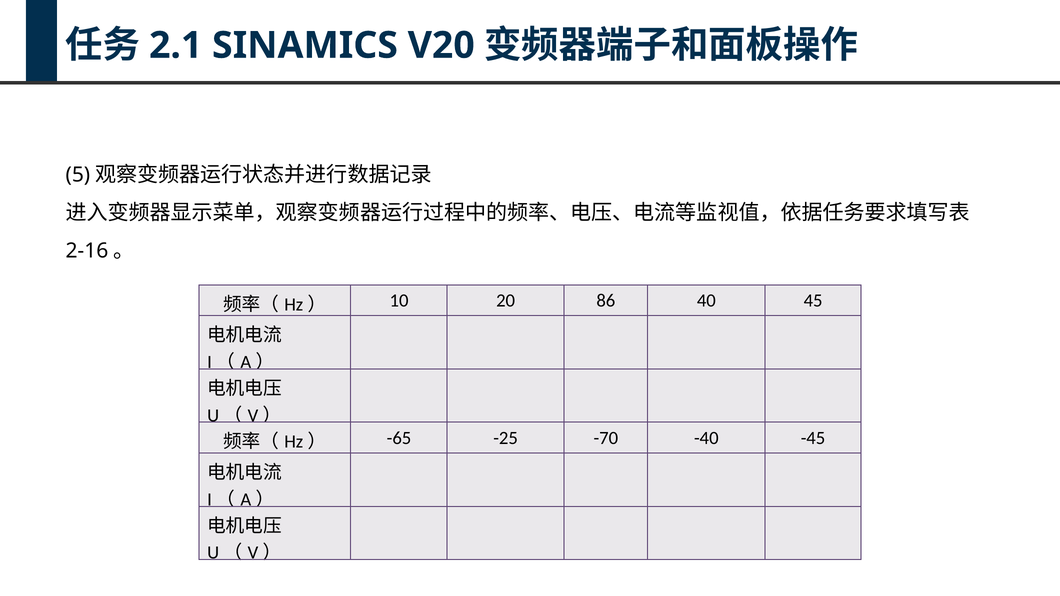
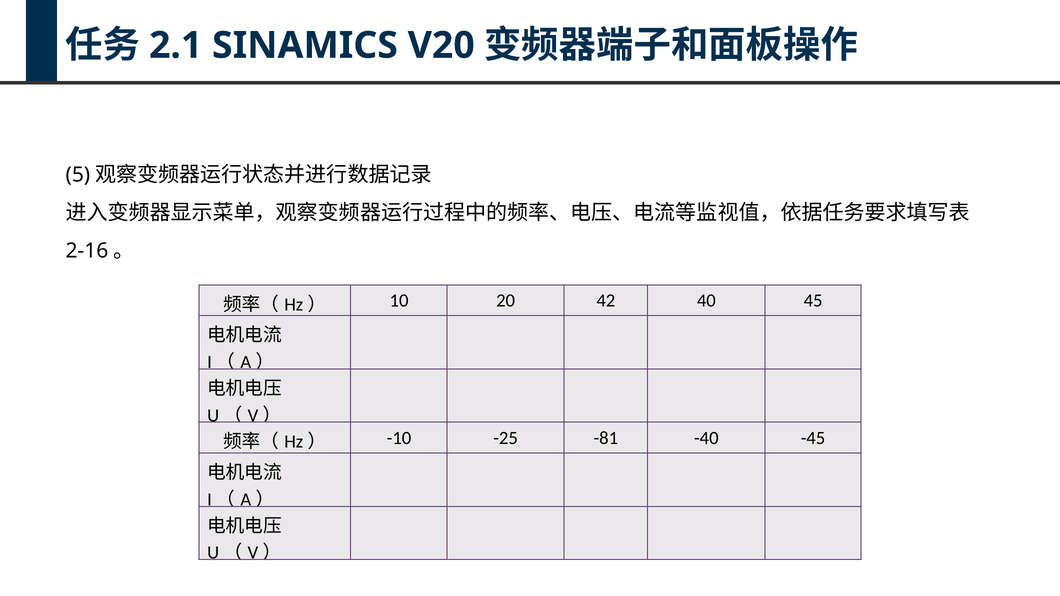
86: 86 -> 42
-65: -65 -> -10
-70: -70 -> -81
